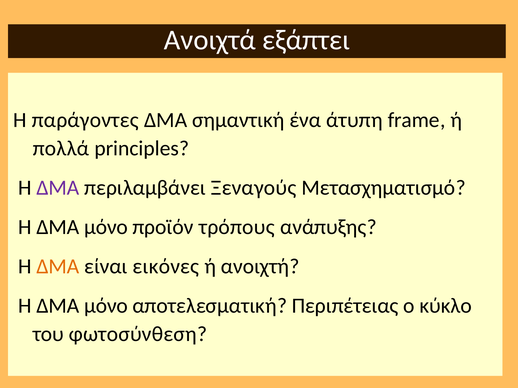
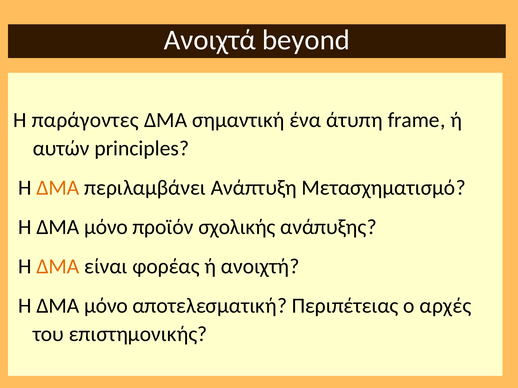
εξάπτει: εξάπτει -> beyond
πολλά: πολλά -> αυτών
ΔΜΑ at (58, 188) colour: purple -> orange
Ξεναγούς: Ξεναγούς -> Ανάπτυξη
τρόπους: τρόπους -> σχολικής
εικόνες: εικόνες -> φορέας
κύκλο: κύκλο -> αρχές
φωτοσύνθεση: φωτοσύνθεση -> επιστημονικής
